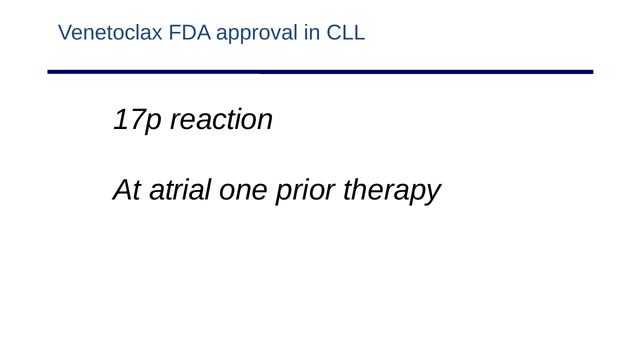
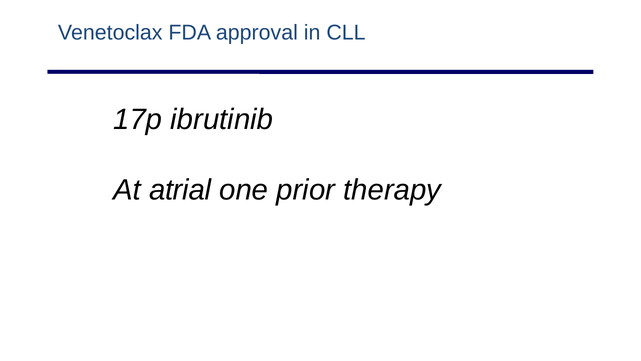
reaction: reaction -> ibrutinib
